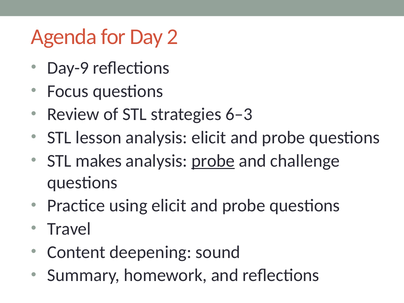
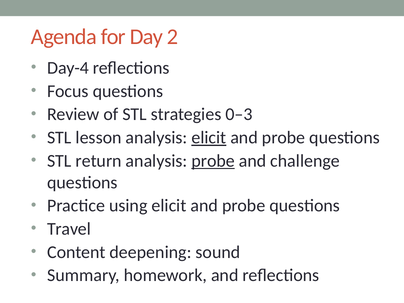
Day-9: Day-9 -> Day-4
6–3: 6–3 -> 0–3
elicit at (209, 138) underline: none -> present
makes: makes -> return
